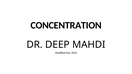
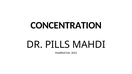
DEEP: DEEP -> PILLS
